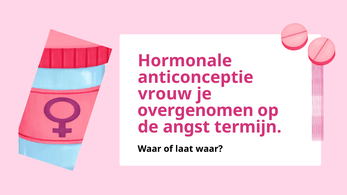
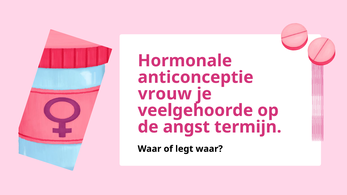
overgenomen: overgenomen -> veelgehoorde
laat: laat -> legt
